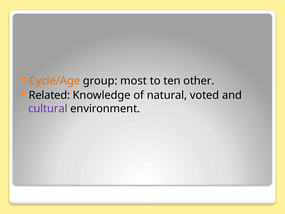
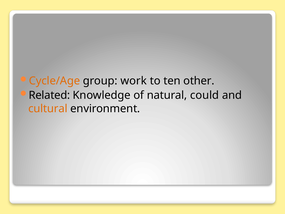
most: most -> work
voted: voted -> could
cultural colour: purple -> orange
